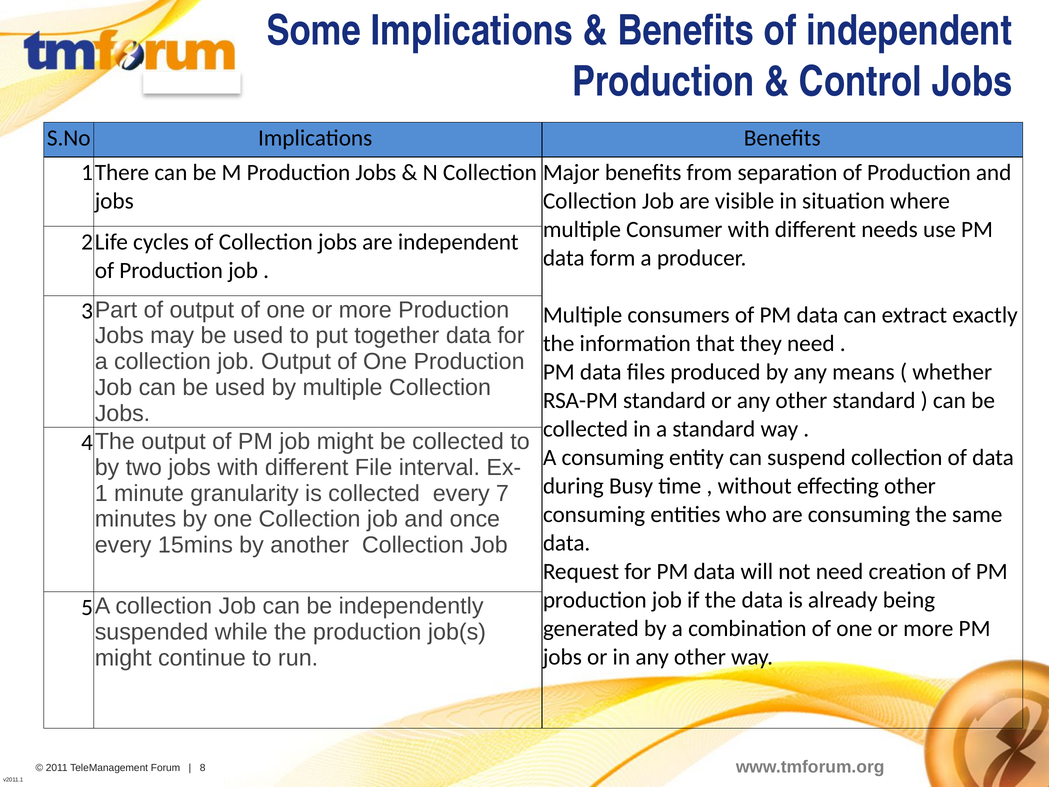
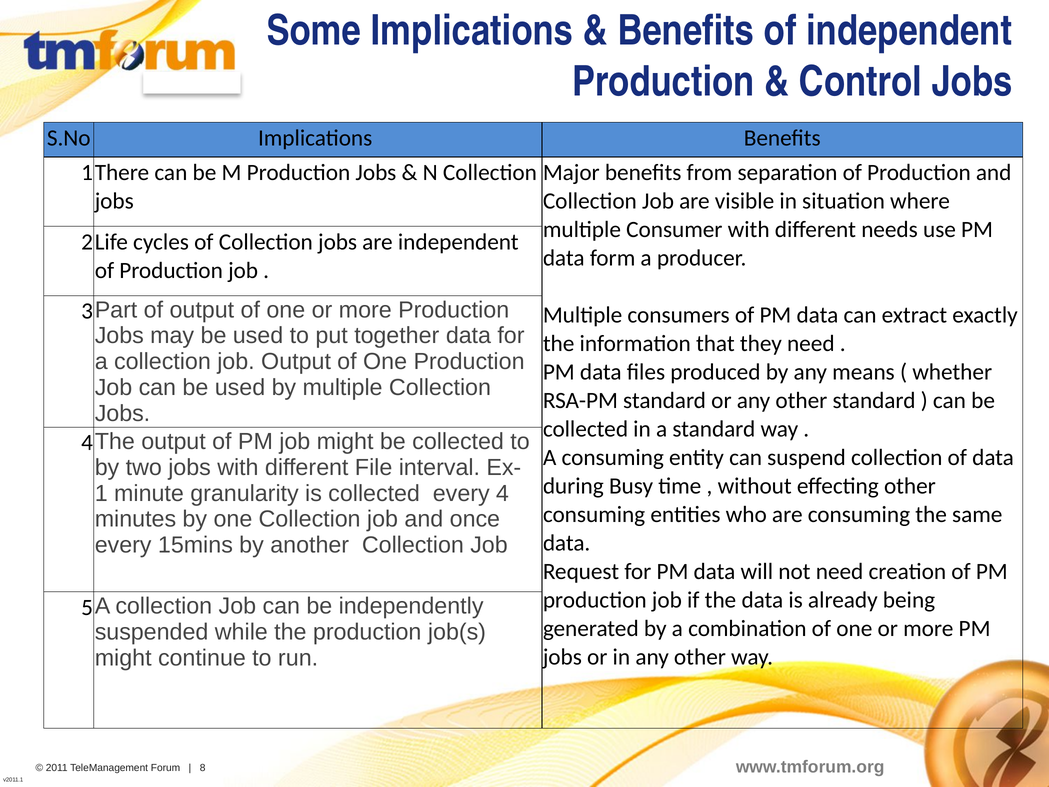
7: 7 -> 4
